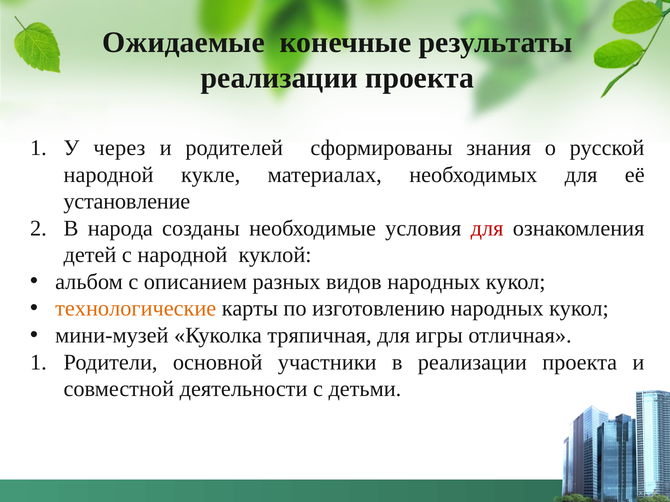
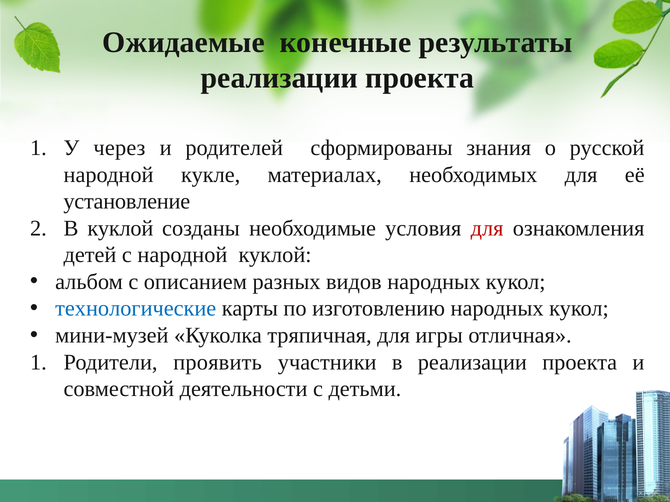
В народа: народа -> куклой
технологические colour: orange -> blue
основной: основной -> проявить
